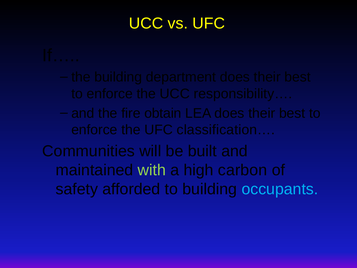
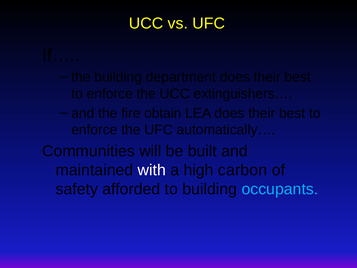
responsibility…: responsibility… -> extinguishers…
classification…: classification… -> automatically…
with colour: light green -> white
